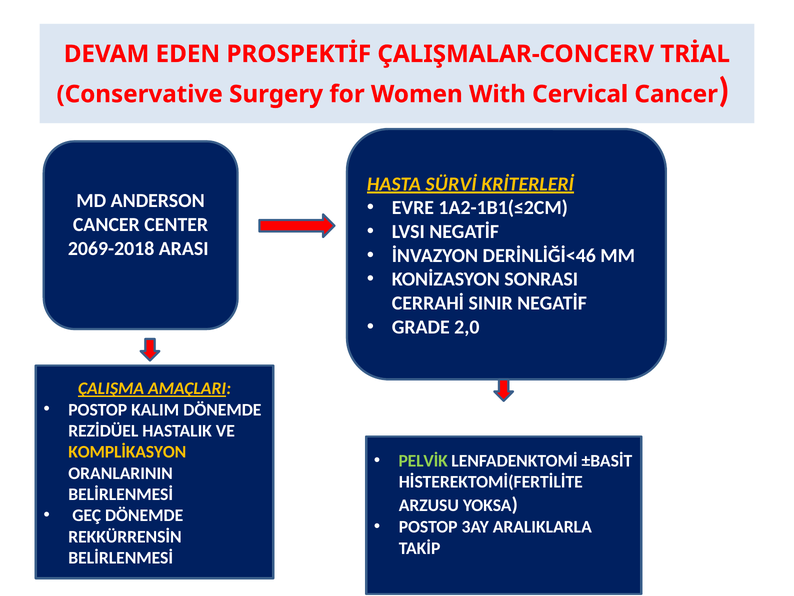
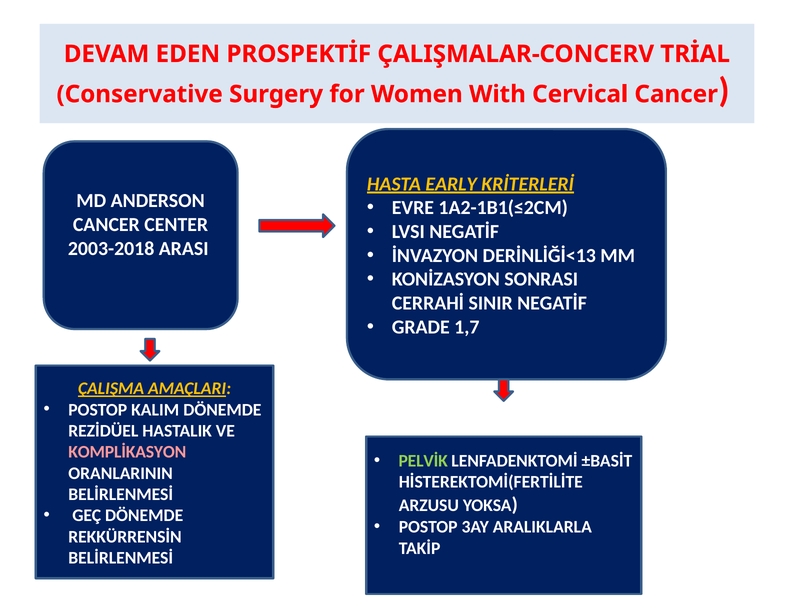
SÜRVİ: SÜRVİ -> EARLY
2069-2018: 2069-2018 -> 2003-2018
DERİNLİĞİ<46: DERİNLİĞİ<46 -> DERİNLİĞİ<13
2,0: 2,0 -> 1,7
KOMPLİKASYON colour: yellow -> pink
